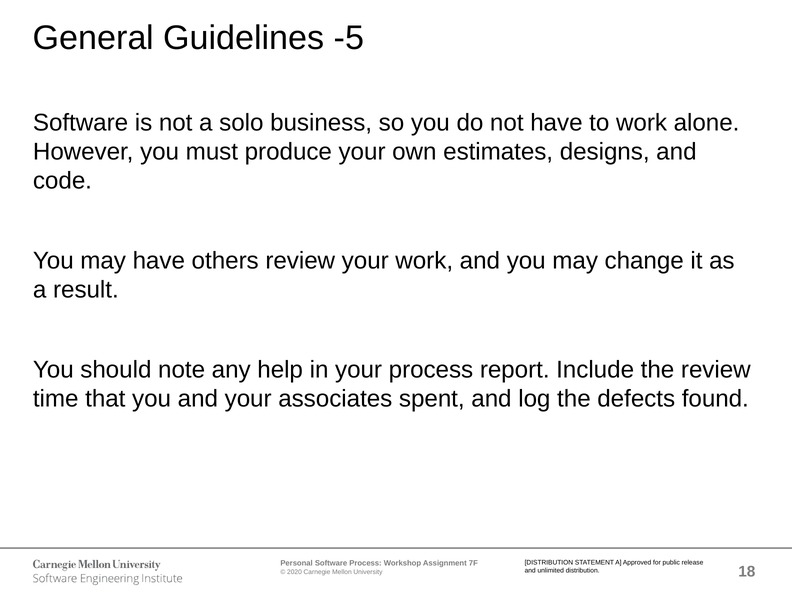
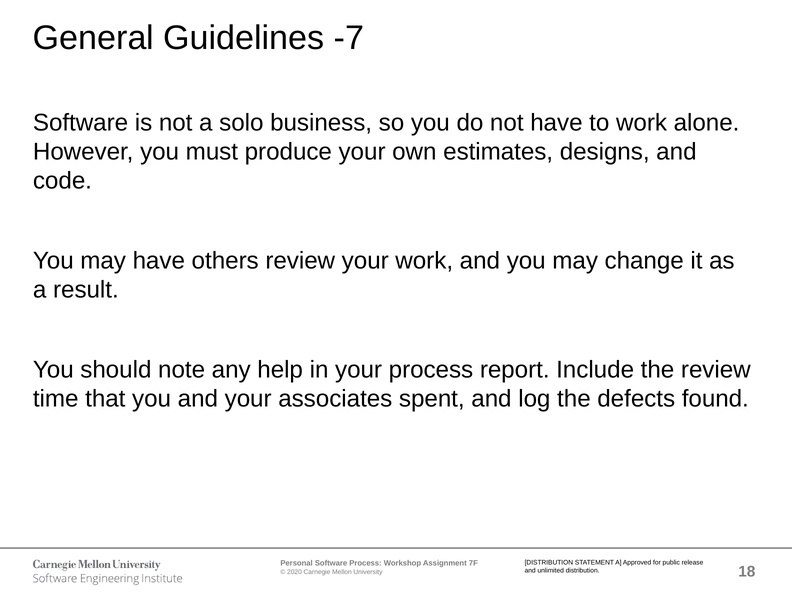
-5: -5 -> -7
